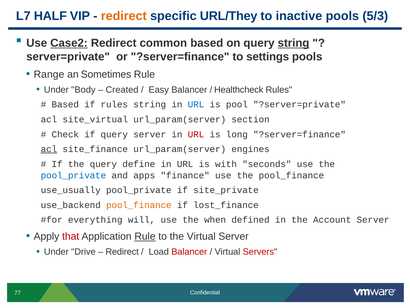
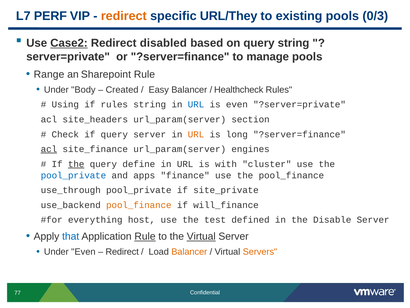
HALF: HALF -> PERF
inactive: inactive -> existing
5/3: 5/3 -> 0/3
common: common -> disabled
string at (294, 43) underline: present -> none
settings: settings -> manage
Sometimes: Sometimes -> Sharepoint
Based at (65, 104): Based -> Using
is pool: pool -> even
site_virtual: site_virtual -> site_headers
URL at (196, 134) colour: red -> orange
the at (76, 164) underline: none -> present
seconds: seconds -> cluster
use_usually: use_usually -> use_through
lost_finance: lost_finance -> will_finance
will: will -> host
when: when -> test
Account: Account -> Disable
that colour: red -> blue
Virtual at (201, 236) underline: none -> present
Under Drive: Drive -> Even
Balancer at (189, 252) colour: red -> orange
Servers colour: red -> orange
